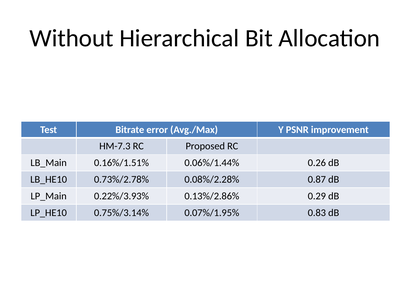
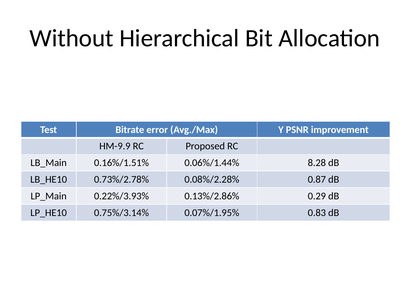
HM-7.3: HM-7.3 -> HM-9.9
0.26: 0.26 -> 8.28
